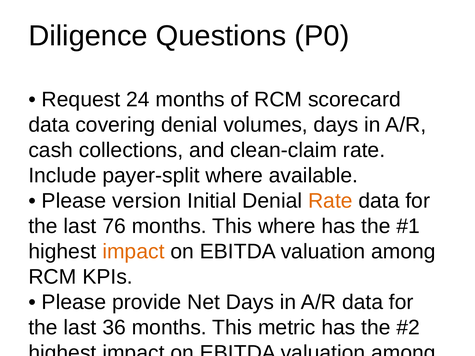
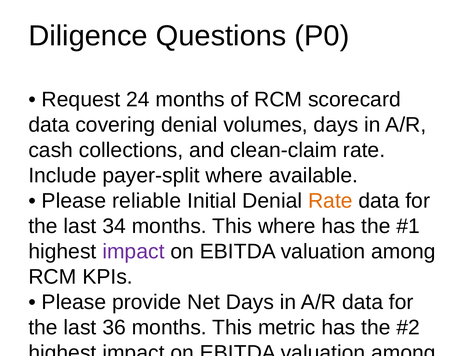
version: version -> reliable
76: 76 -> 34
impact at (133, 252) colour: orange -> purple
